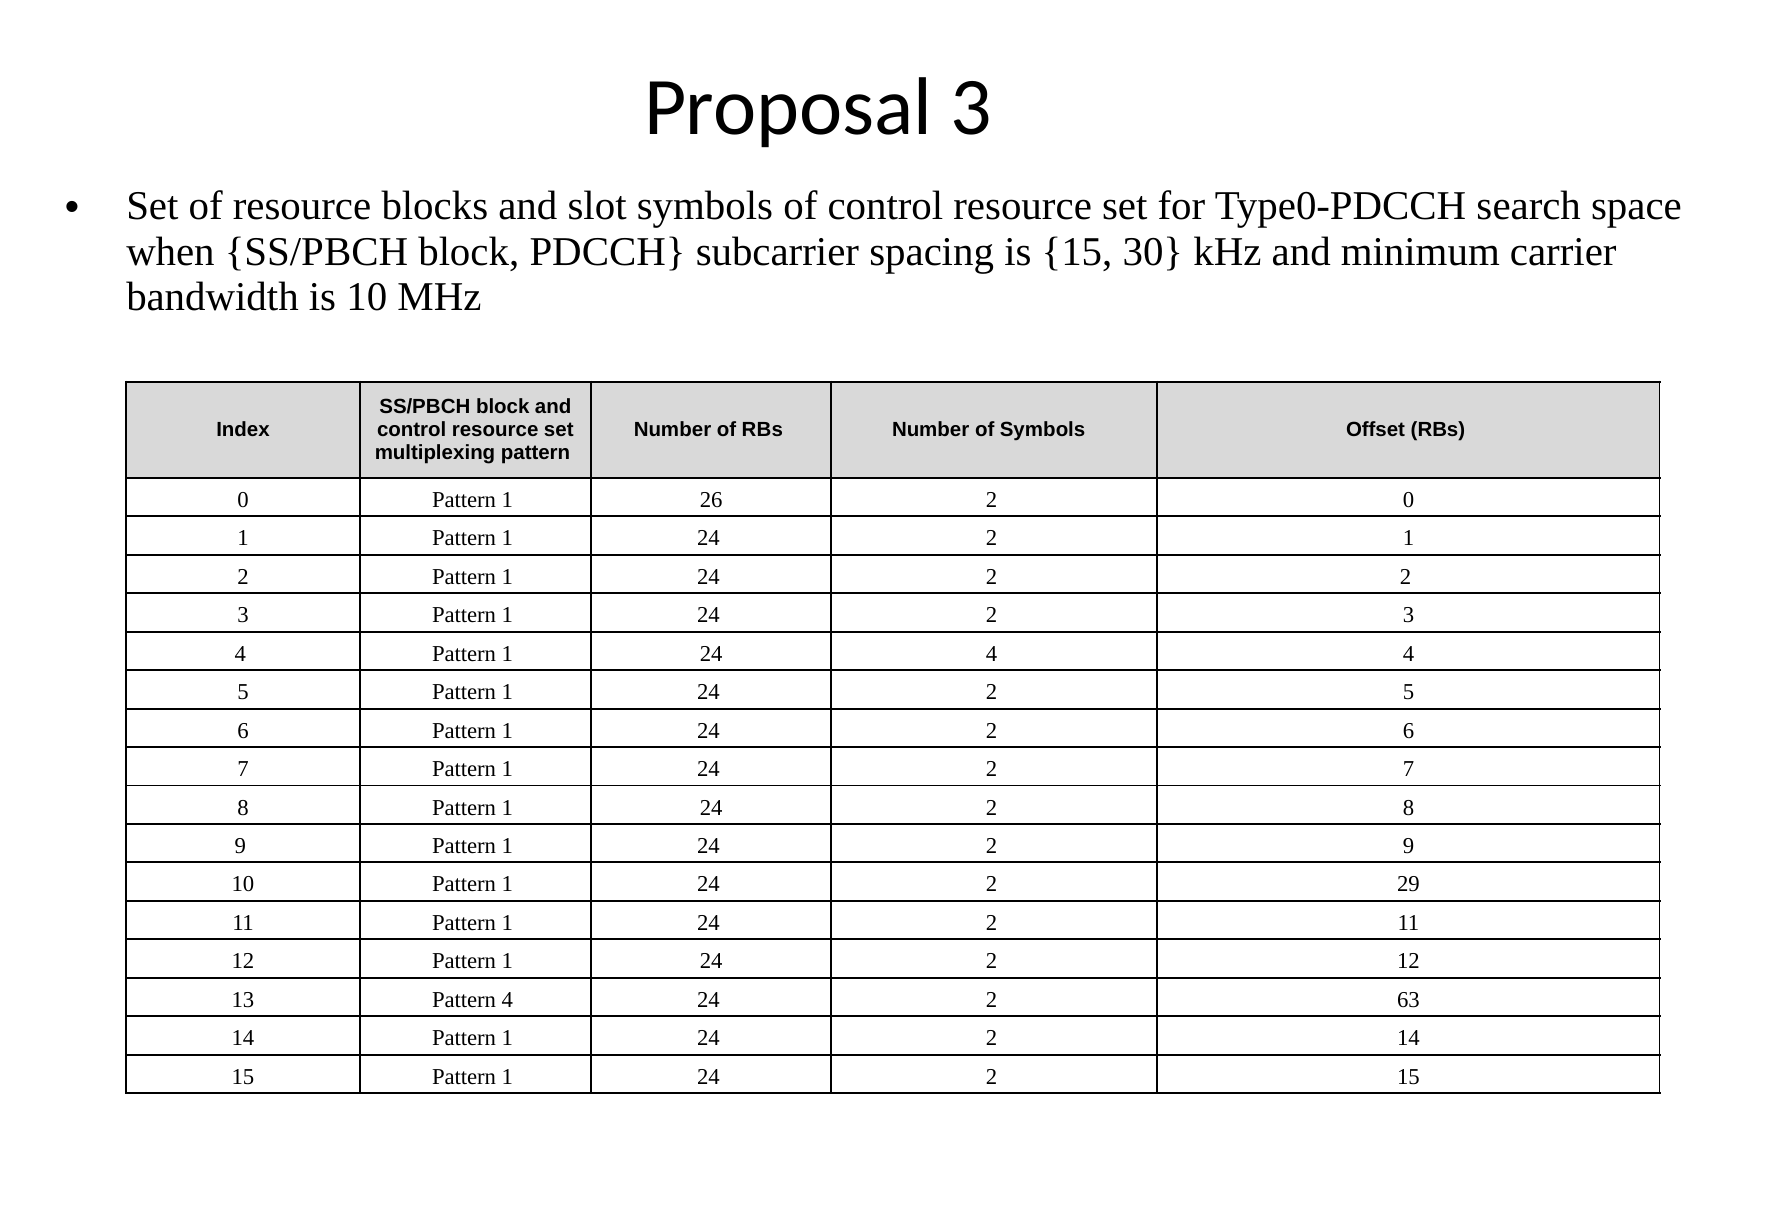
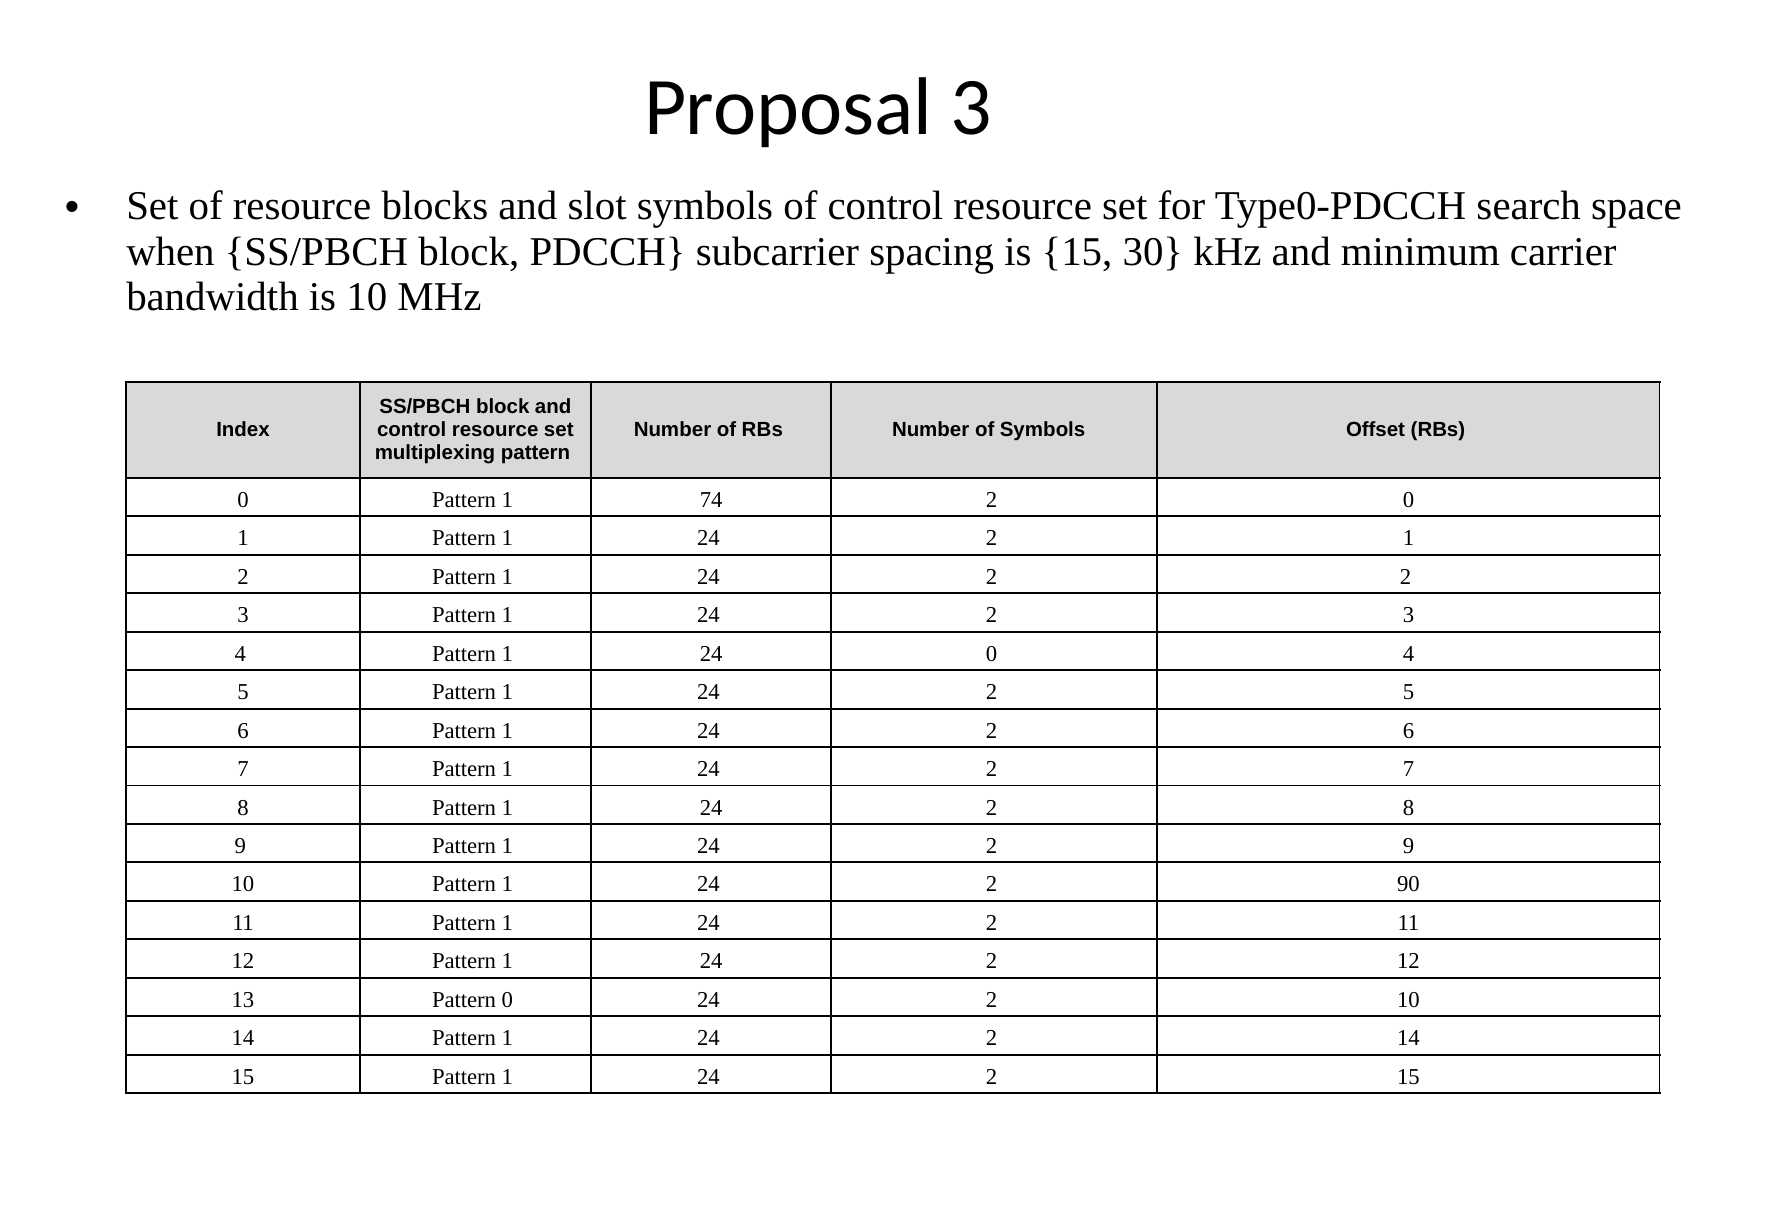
26: 26 -> 74
24 4: 4 -> 0
29: 29 -> 90
Pattern 4: 4 -> 0
2 63: 63 -> 10
